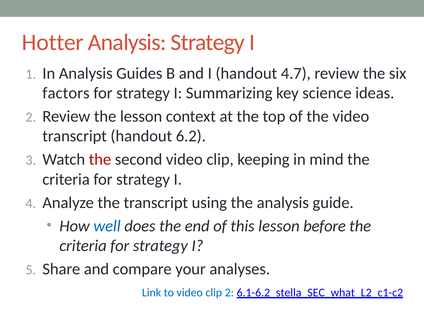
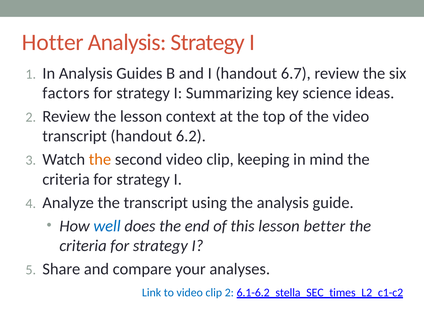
4.7: 4.7 -> 6.7
the at (100, 159) colour: red -> orange
before: before -> better
6.1-6.2_stella_SEC_what_L2_c1-c2: 6.1-6.2_stella_SEC_what_L2_c1-c2 -> 6.1-6.2_stella_SEC_times_L2_c1-c2
